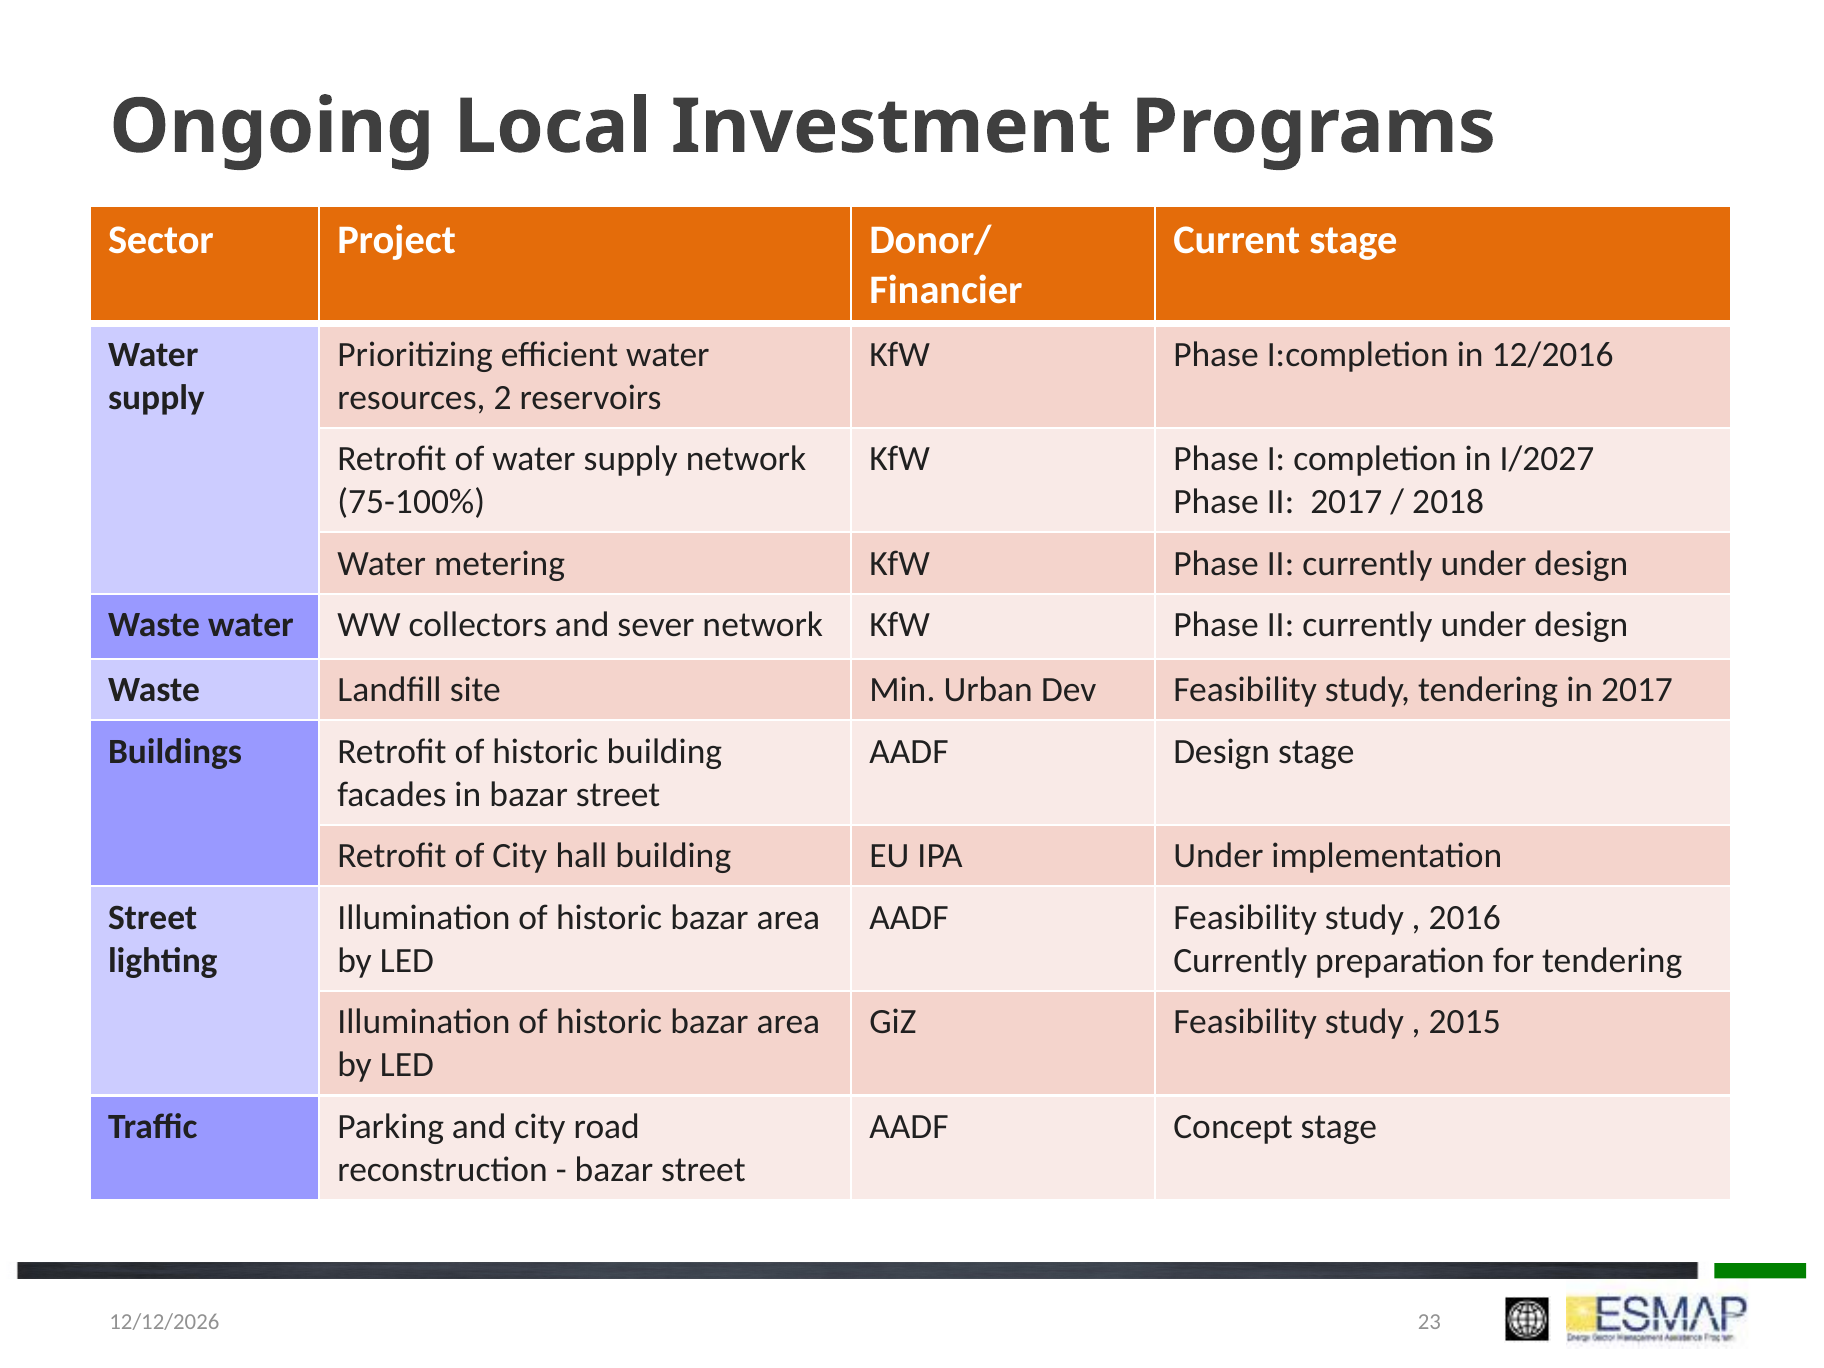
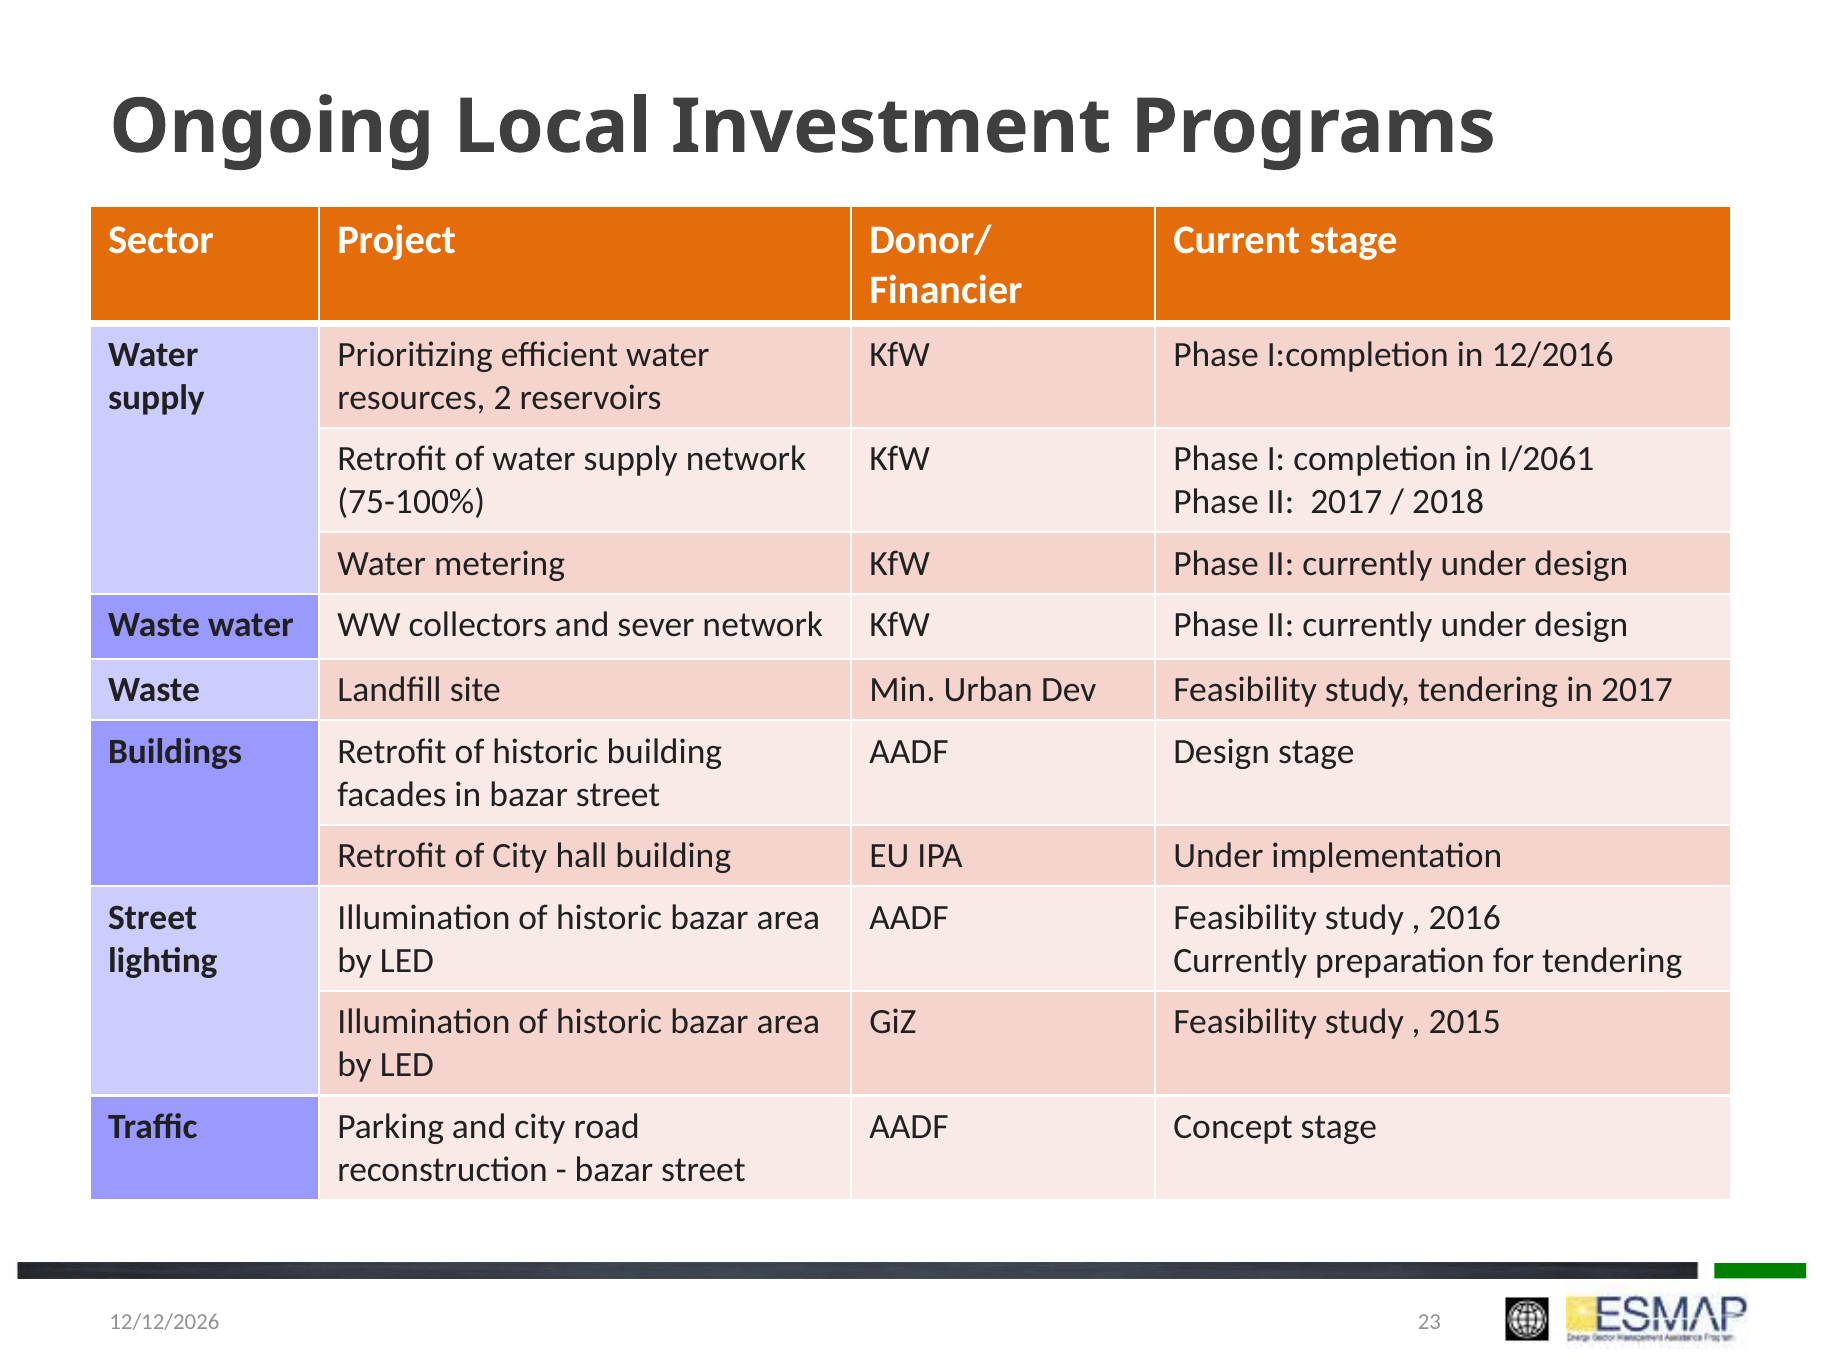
I/2027: I/2027 -> I/2061
